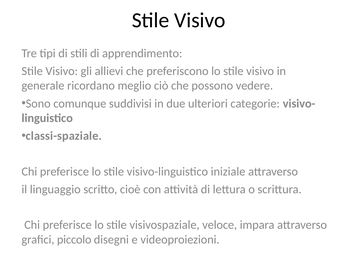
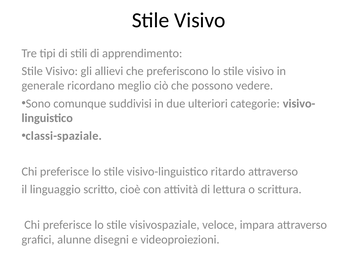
iniziale: iniziale -> ritardo
piccolo: piccolo -> alunne
